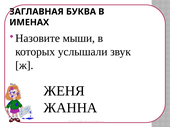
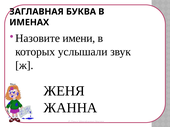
мыши: мыши -> имени
